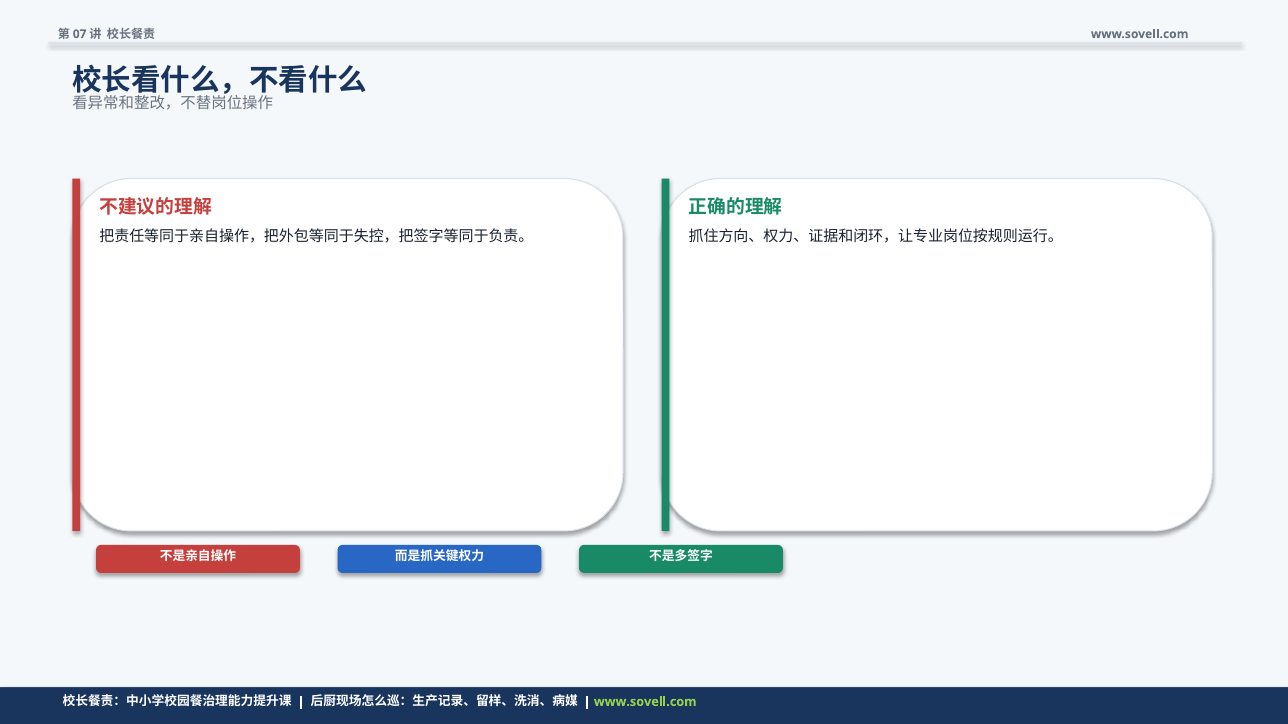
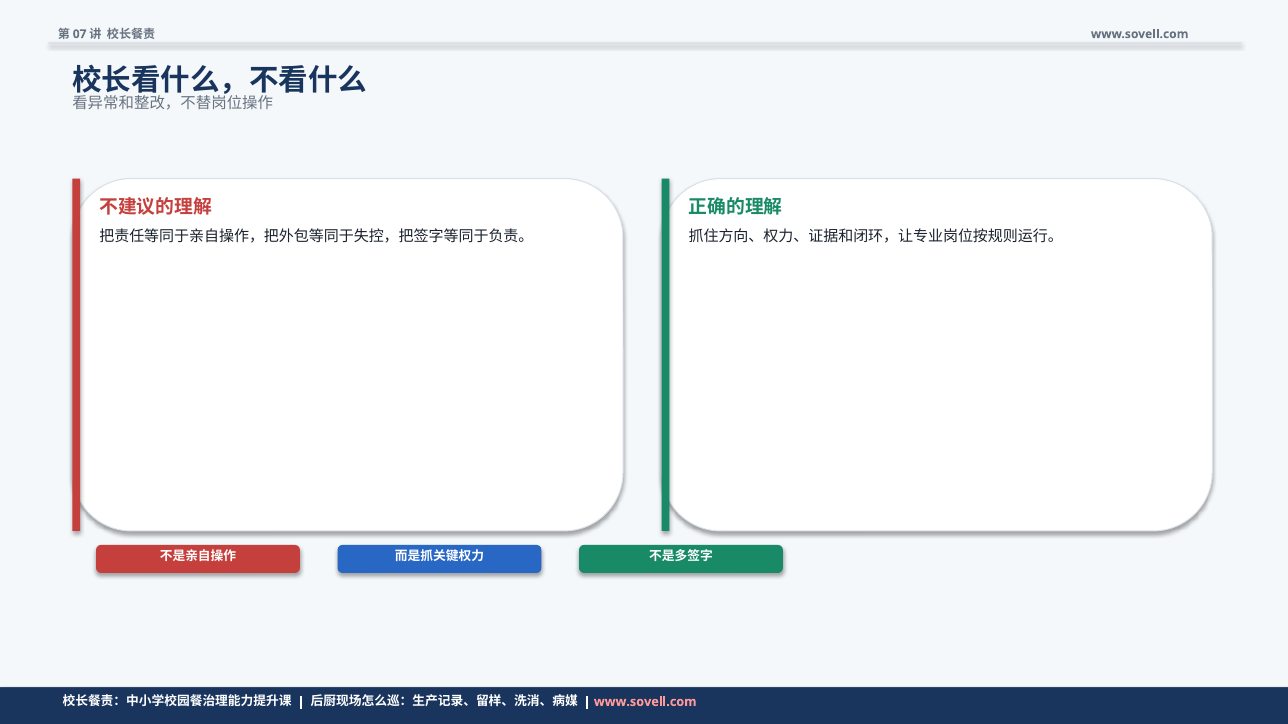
www.sovell.com at (645, 702) colour: light green -> pink
